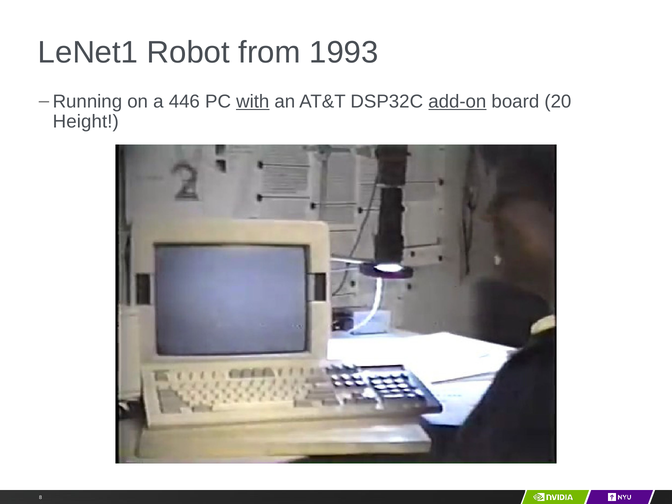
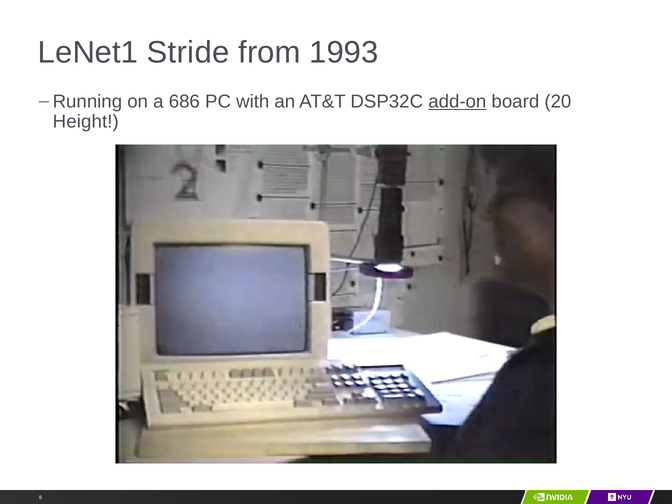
Robot: Robot -> Stride
446: 446 -> 686
with underline: present -> none
